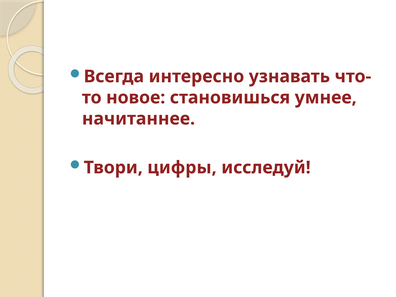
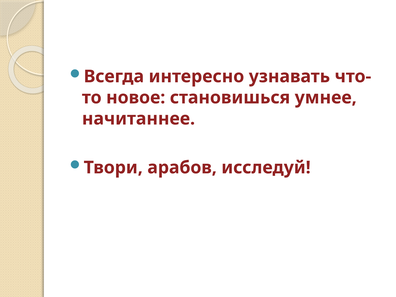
цифры: цифры -> арабов
